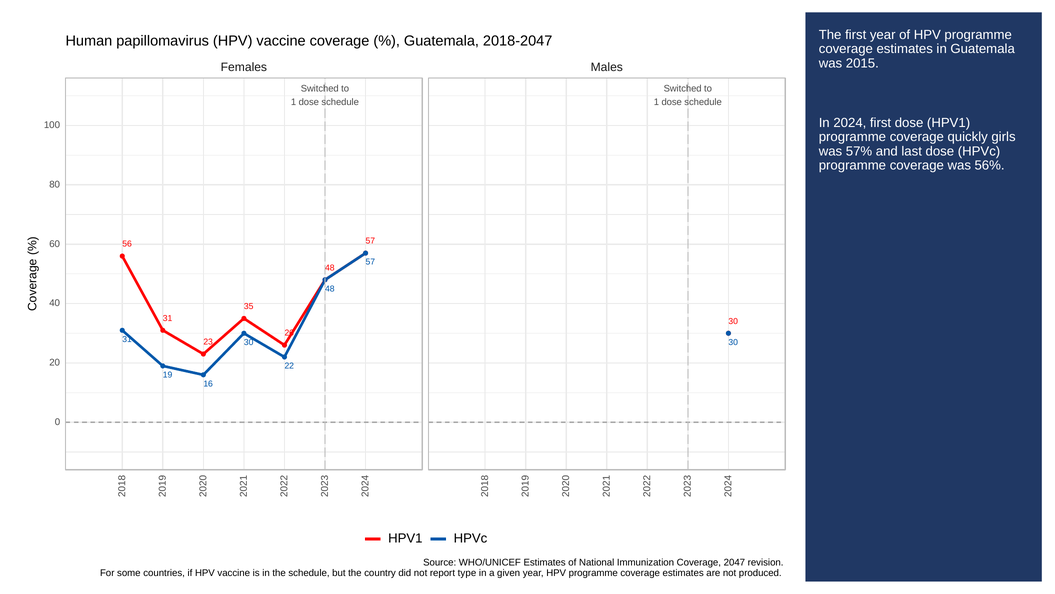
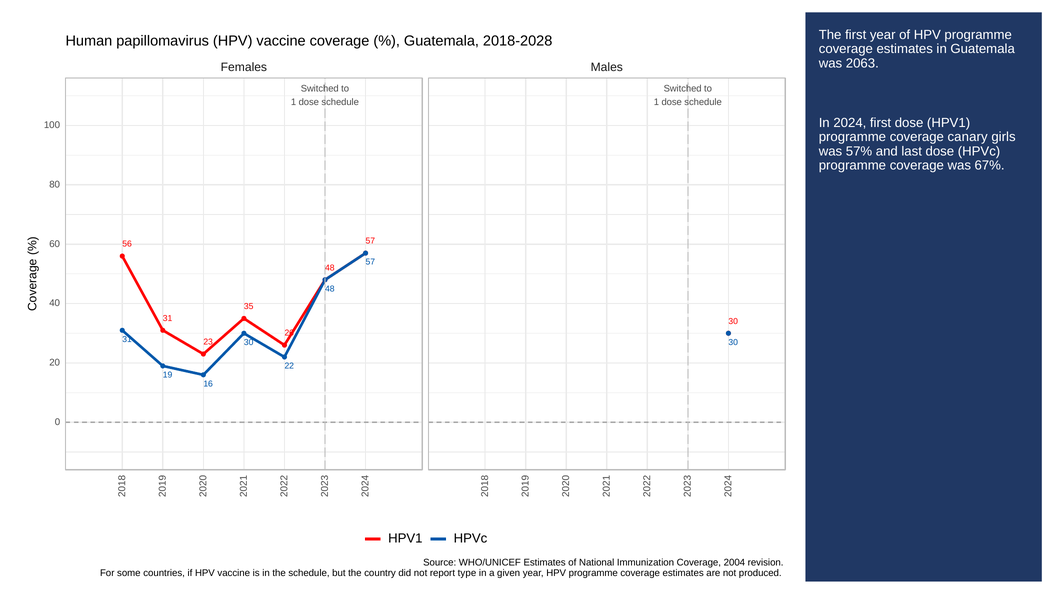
2018-2047: 2018-2047 -> 2018-2028
2015: 2015 -> 2063
quickly: quickly -> canary
56%: 56% -> 67%
2047: 2047 -> 2004
